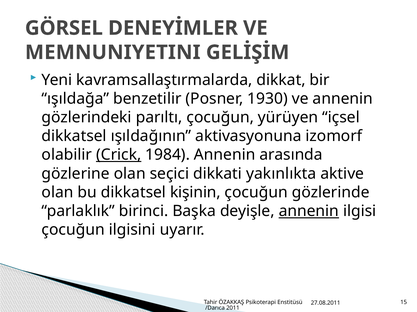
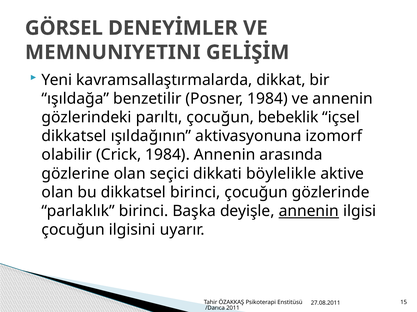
Posner 1930: 1930 -> 1984
yürüyen: yürüyen -> bebeklik
Crick underline: present -> none
yakınlıkta: yakınlıkta -> böylelikle
dikkatsel kişinin: kişinin -> birinci
